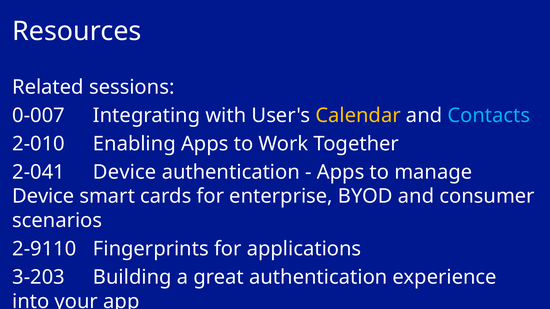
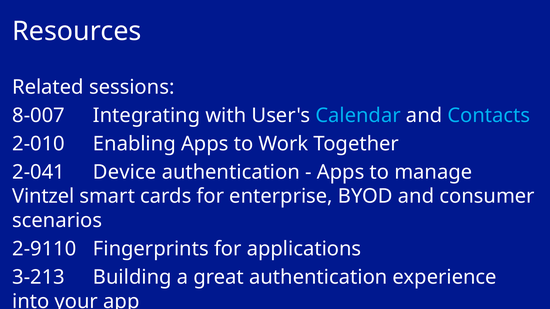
0-007: 0-007 -> 8-007
Calendar colour: yellow -> light blue
Device at (43, 197): Device -> Vintzel
3-203: 3-203 -> 3-213
